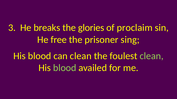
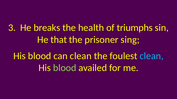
glories: glories -> health
proclaim: proclaim -> triumphs
free: free -> that
clean at (152, 56) colour: light green -> light blue
